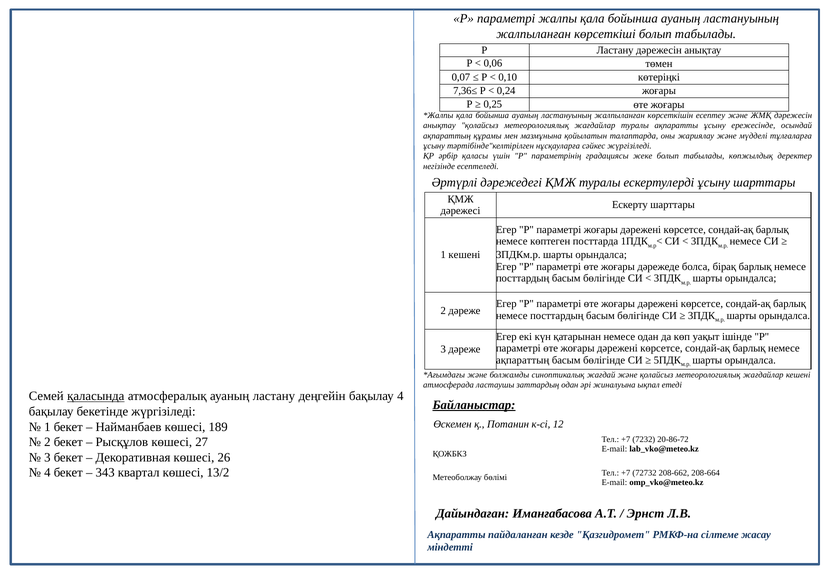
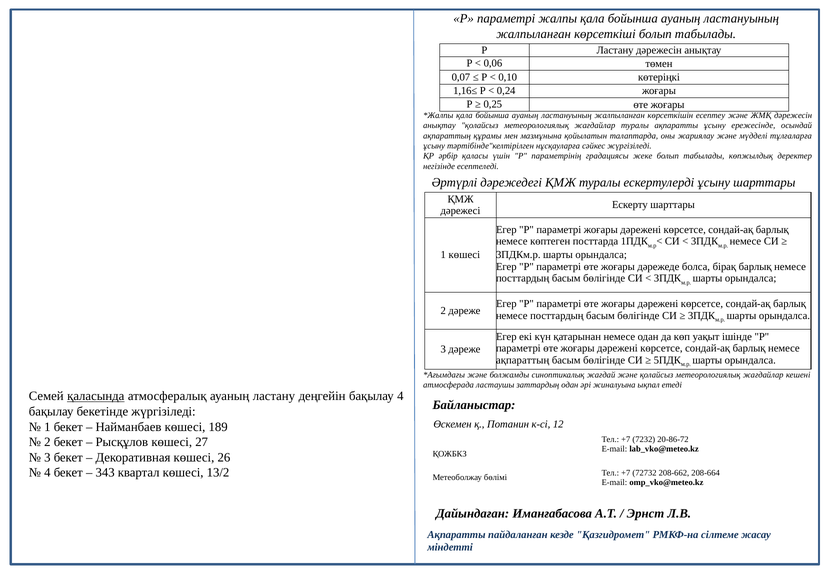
7,36≤: 7,36≤ -> 1,16≤
1 кешені: кешені -> көшесі
Байланыстар underline: present -> none
